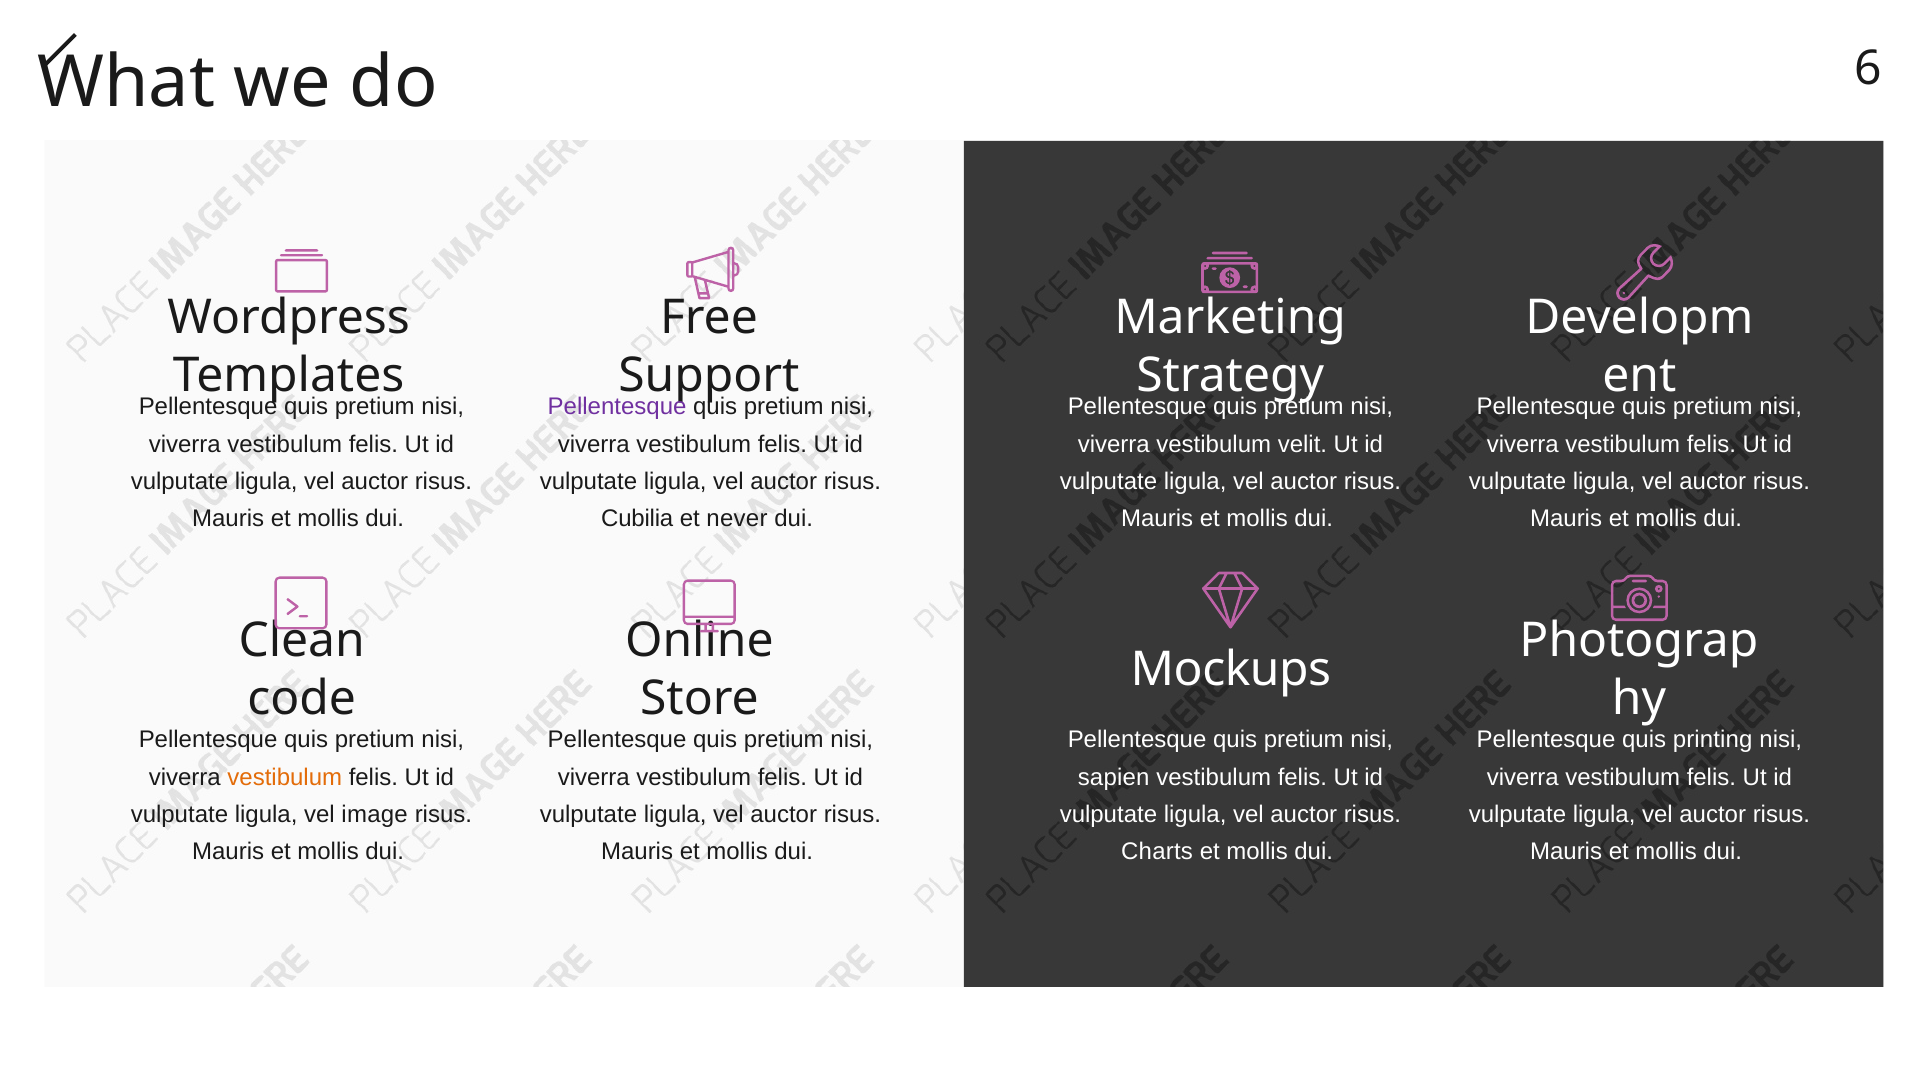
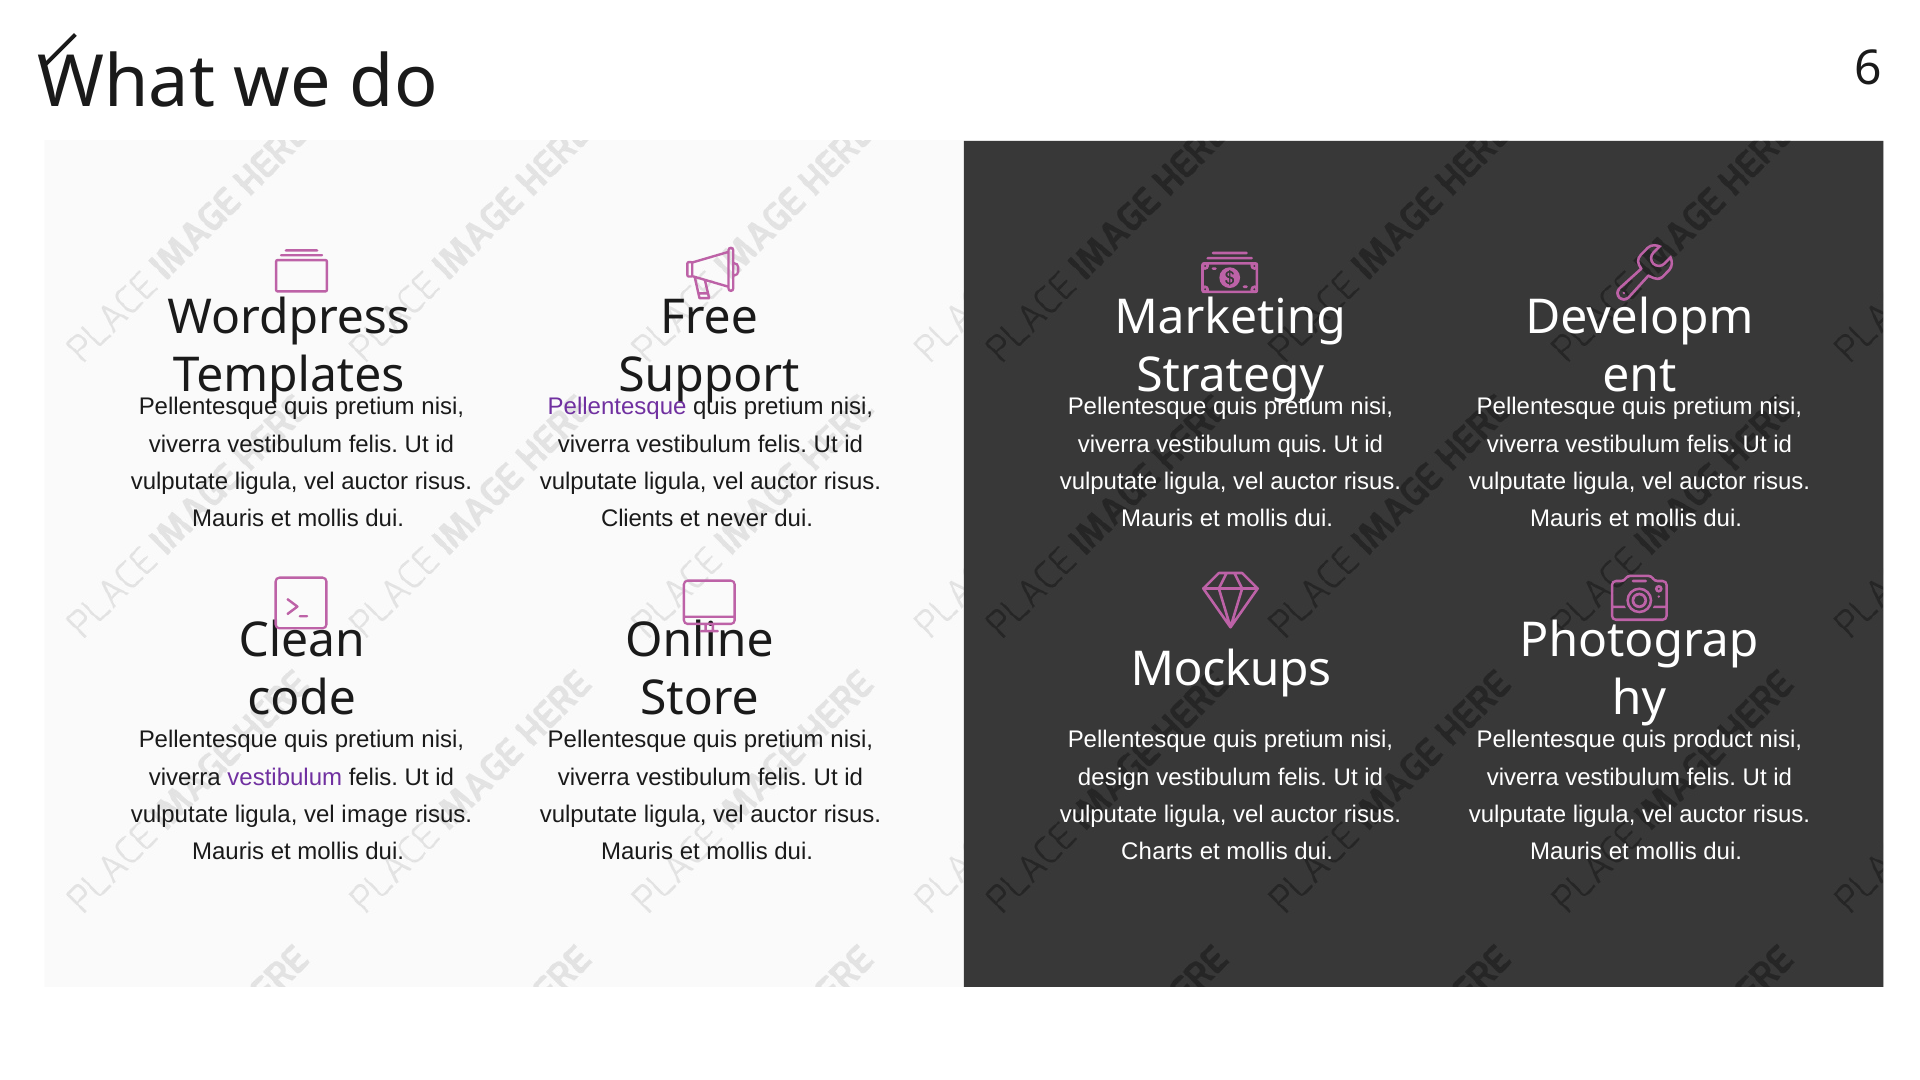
vestibulum velit: velit -> quis
Cubilia: Cubilia -> Clients
printing: printing -> product
vestibulum at (285, 777) colour: orange -> purple
sapien: sapien -> design
